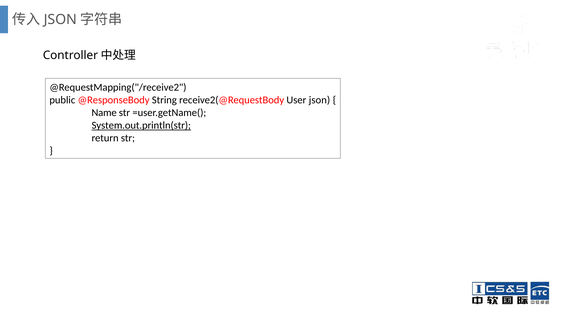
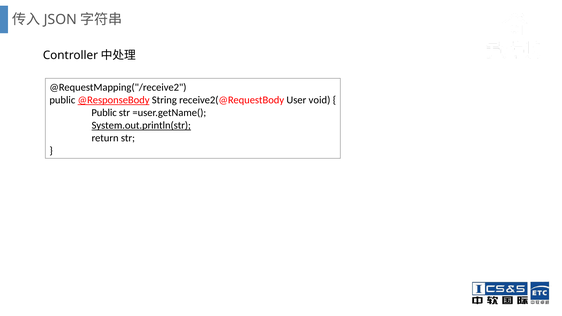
@ResponseBody underline: none -> present
User json: json -> void
Name at (104, 113): Name -> Public
